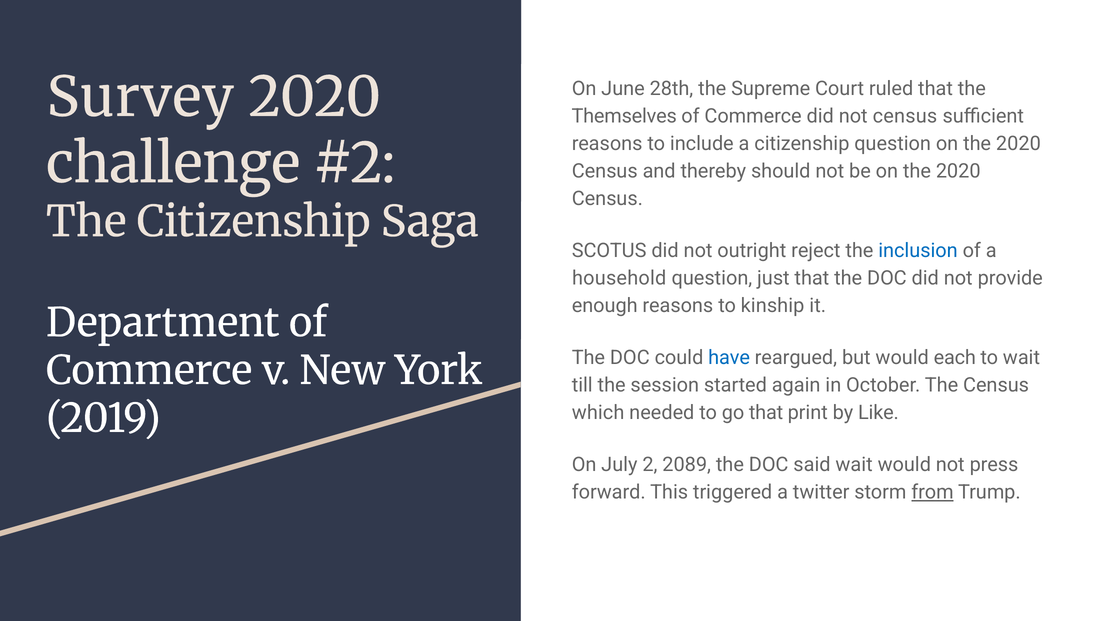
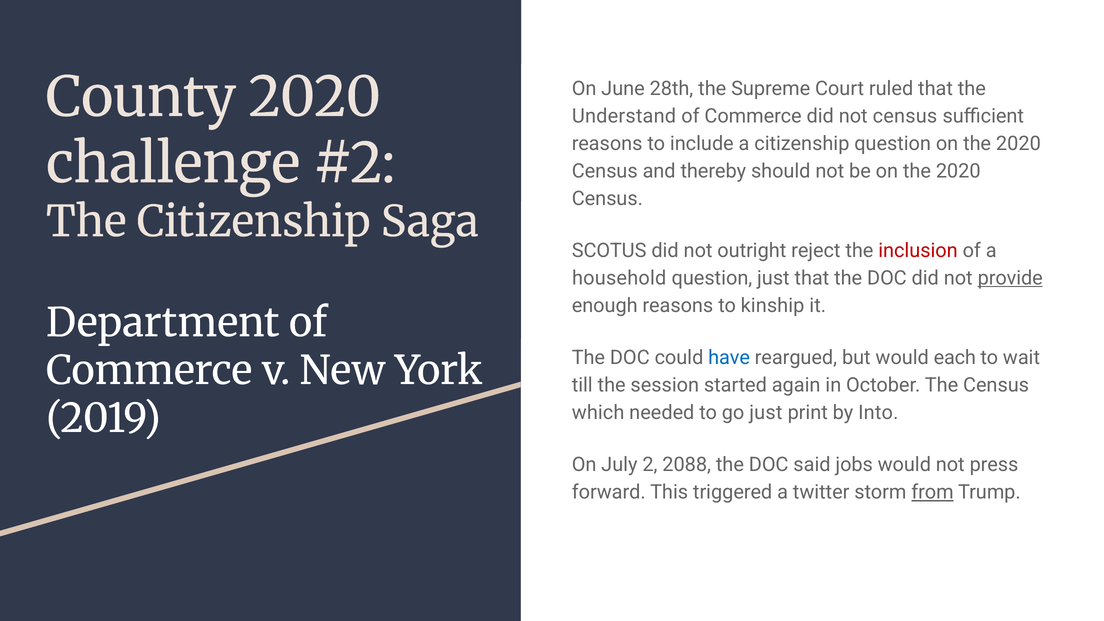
Survey: Survey -> County
Themselves: Themselves -> Understand
inclusion colour: blue -> red
provide underline: none -> present
go that: that -> just
Like: Like -> Into
2089: 2089 -> 2088
said wait: wait -> jobs
